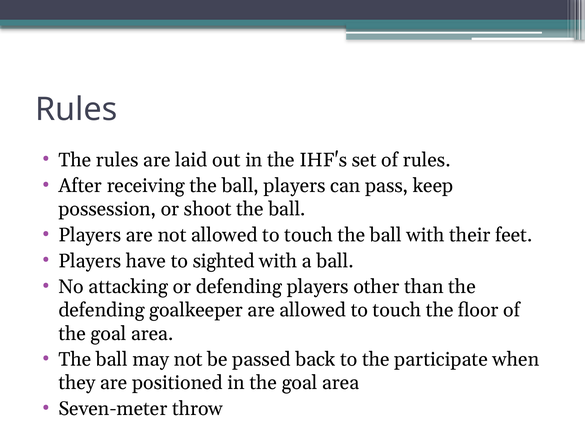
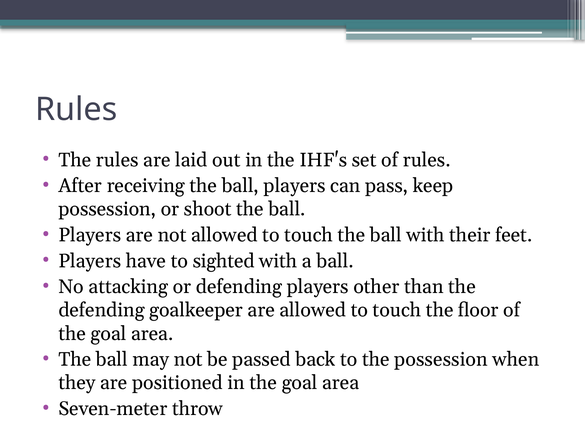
the participate: participate -> possession
